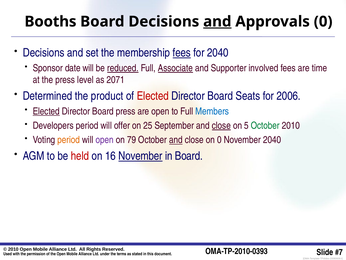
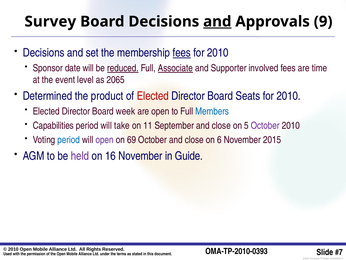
Booths: Booths -> Survey
Approvals 0: 0 -> 9
2040 at (218, 53): 2040 -> 2010
the press: press -> event
2071: 2071 -> 2065
Seats for 2006: 2006 -> 2010
Elected at (46, 111) underline: present -> none
Board press: press -> week
Developers: Developers -> Capabilities
offer: offer -> take
25: 25 -> 11
close at (221, 125) underline: present -> none
October at (265, 125) colour: green -> purple
period at (69, 140) colour: orange -> blue
79: 79 -> 69
and at (176, 140) underline: present -> none
on 0: 0 -> 6
November 2040: 2040 -> 2015
held colour: red -> purple
November at (140, 156) underline: present -> none
in Board: Board -> Guide
